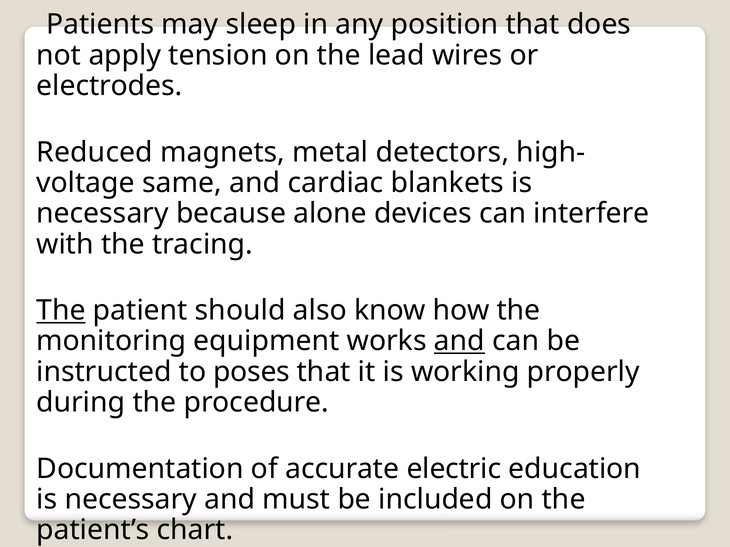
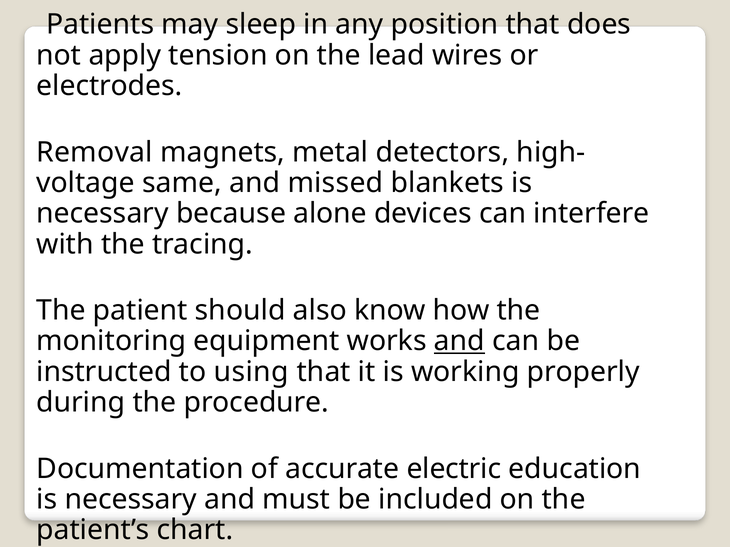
Reduced: Reduced -> Removal
cardiac: cardiac -> missed
The at (61, 311) underline: present -> none
poses: poses -> using
